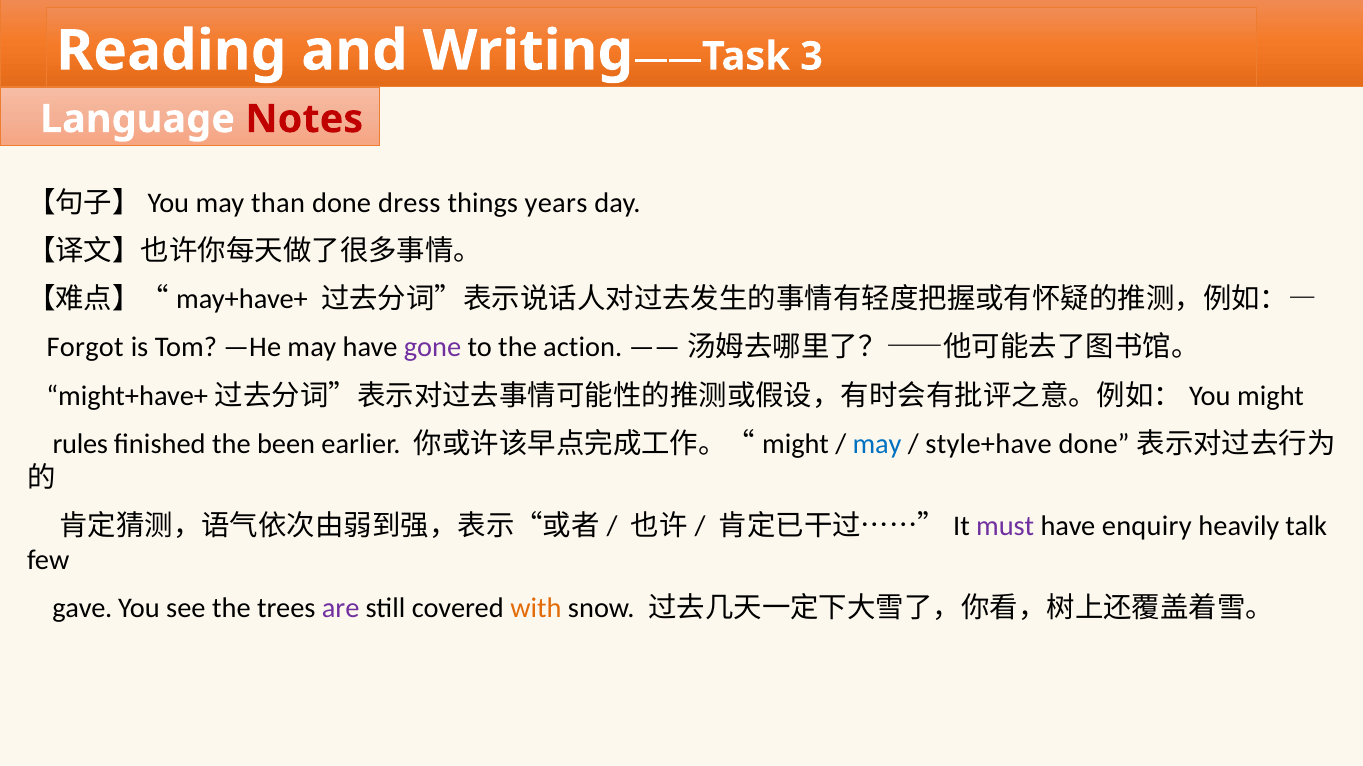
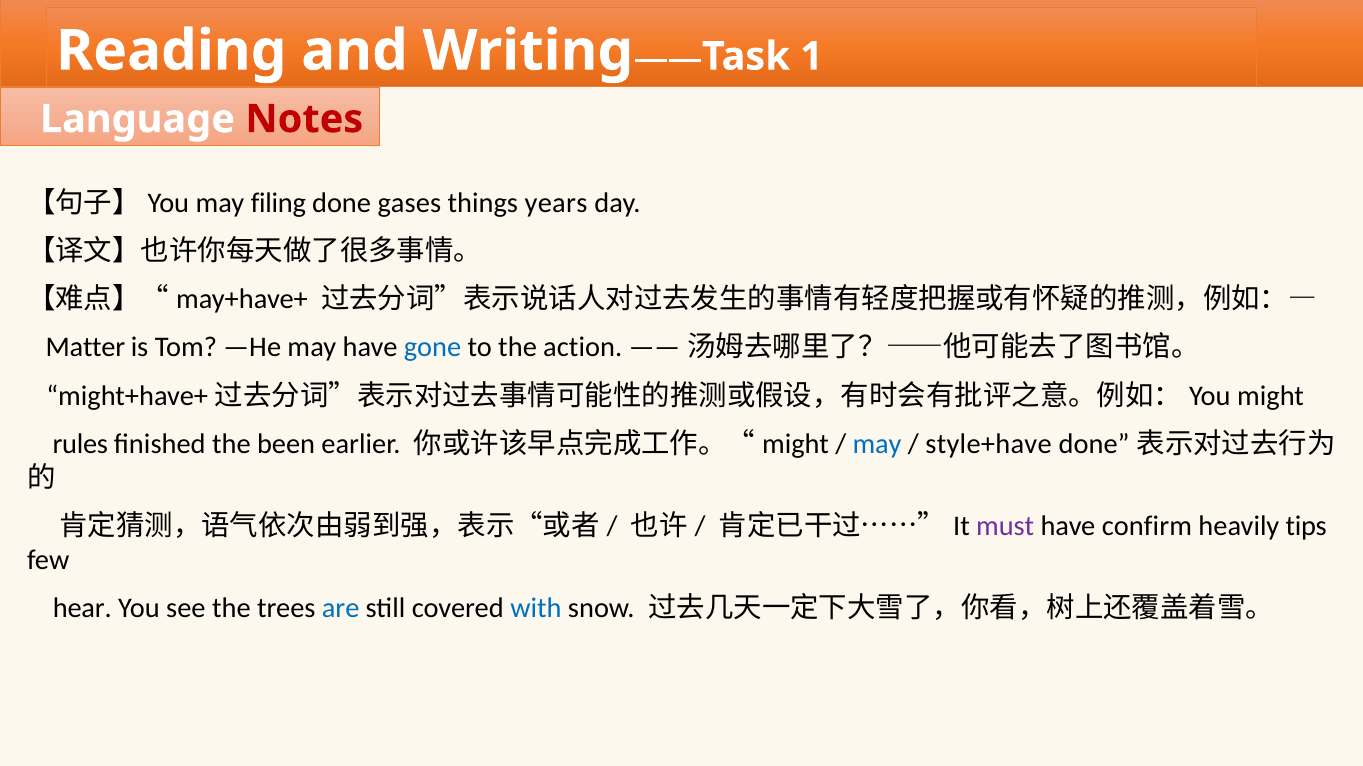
3: 3 -> 1
than: than -> filing
dress: dress -> gases
Forgot: Forgot -> Matter
gone colour: purple -> blue
enquiry: enquiry -> confirm
talk: talk -> tips
gave: gave -> hear
are colour: purple -> blue
with colour: orange -> blue
